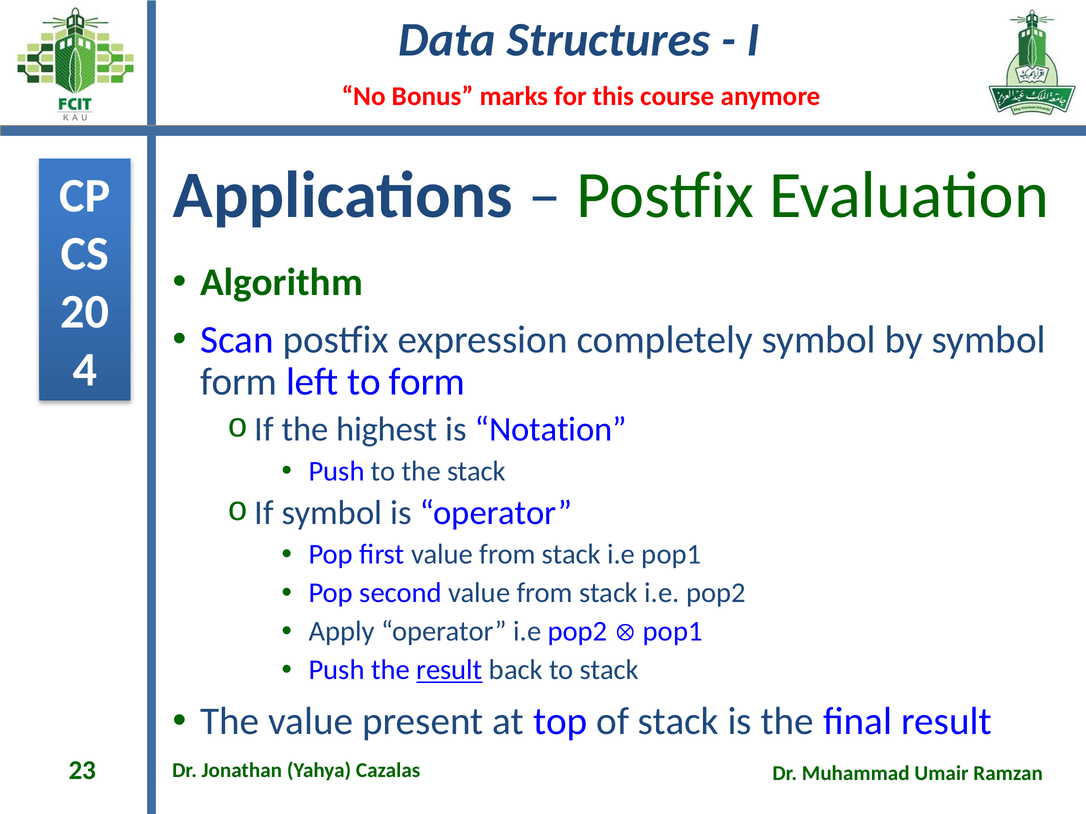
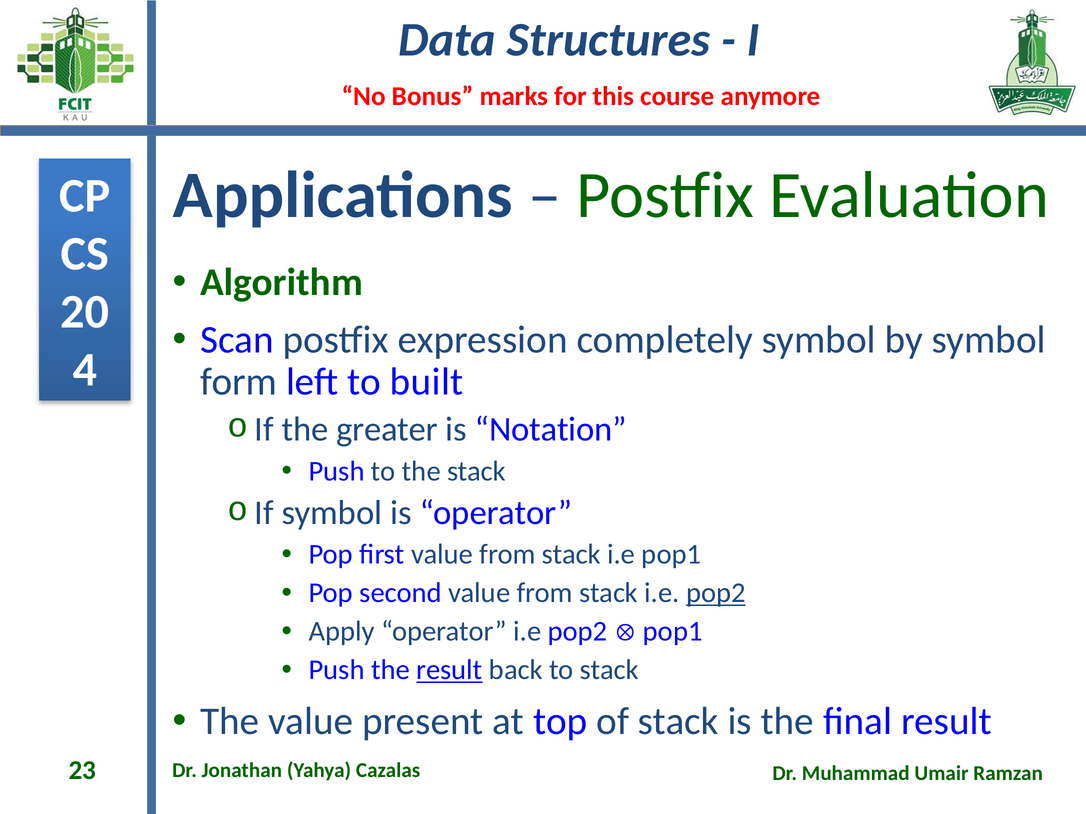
to form: form -> built
highest: highest -> greater
pop2 at (716, 593) underline: none -> present
